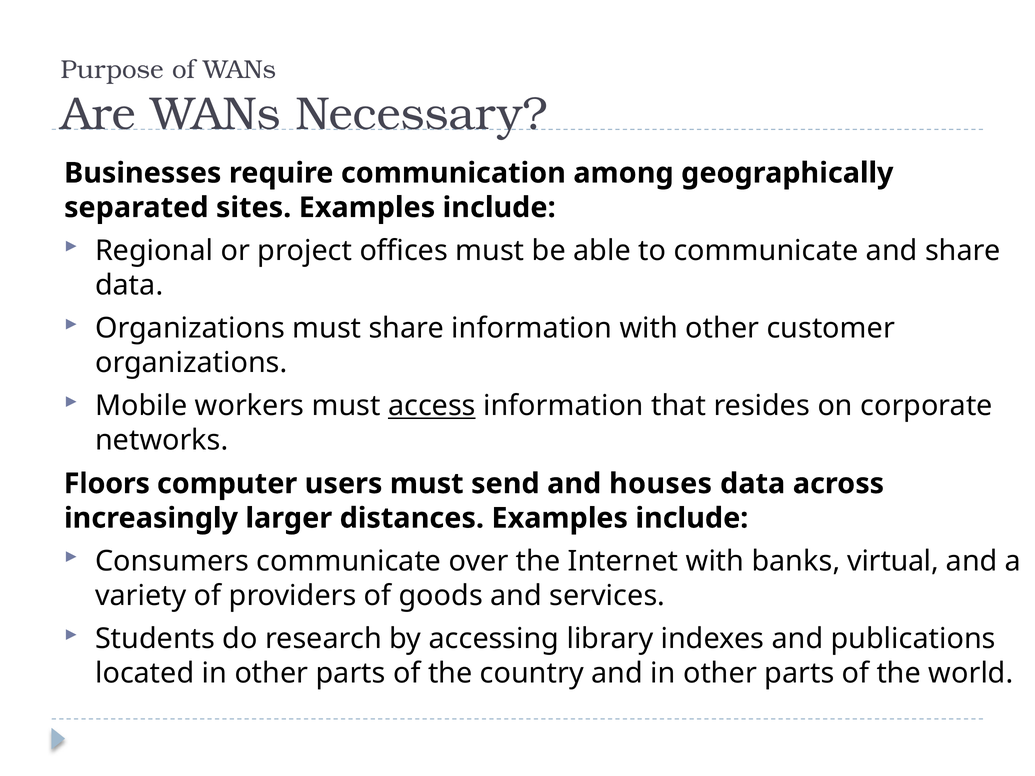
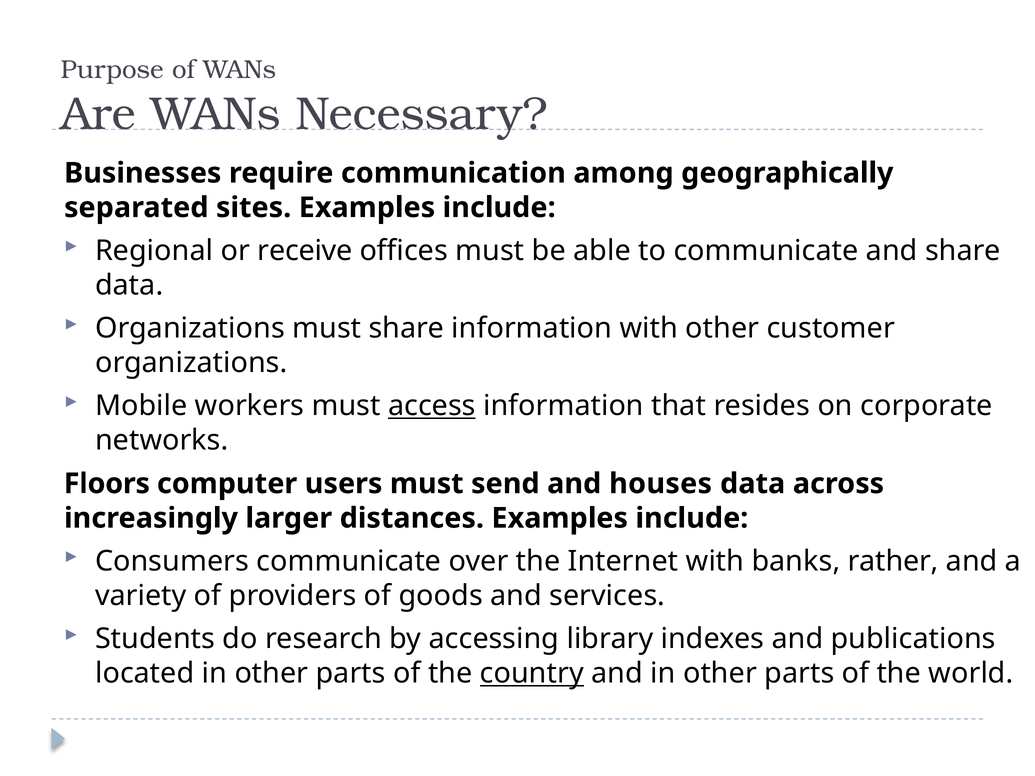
project: project -> receive
virtual: virtual -> rather
country underline: none -> present
